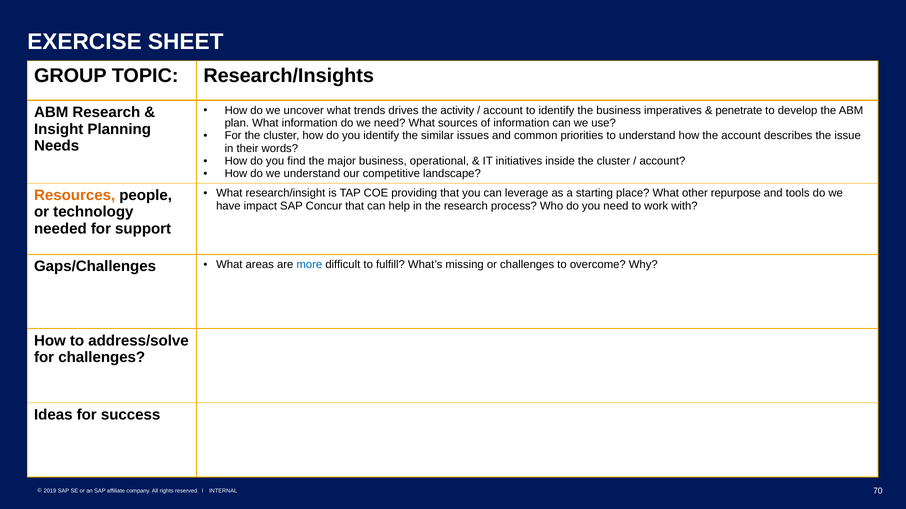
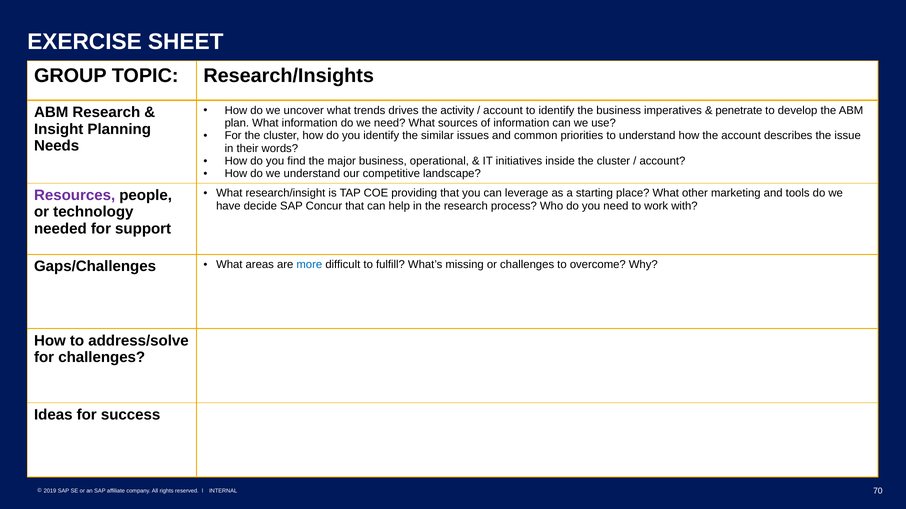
repurpose: repurpose -> marketing
Resources colour: orange -> purple
impact: impact -> decide
